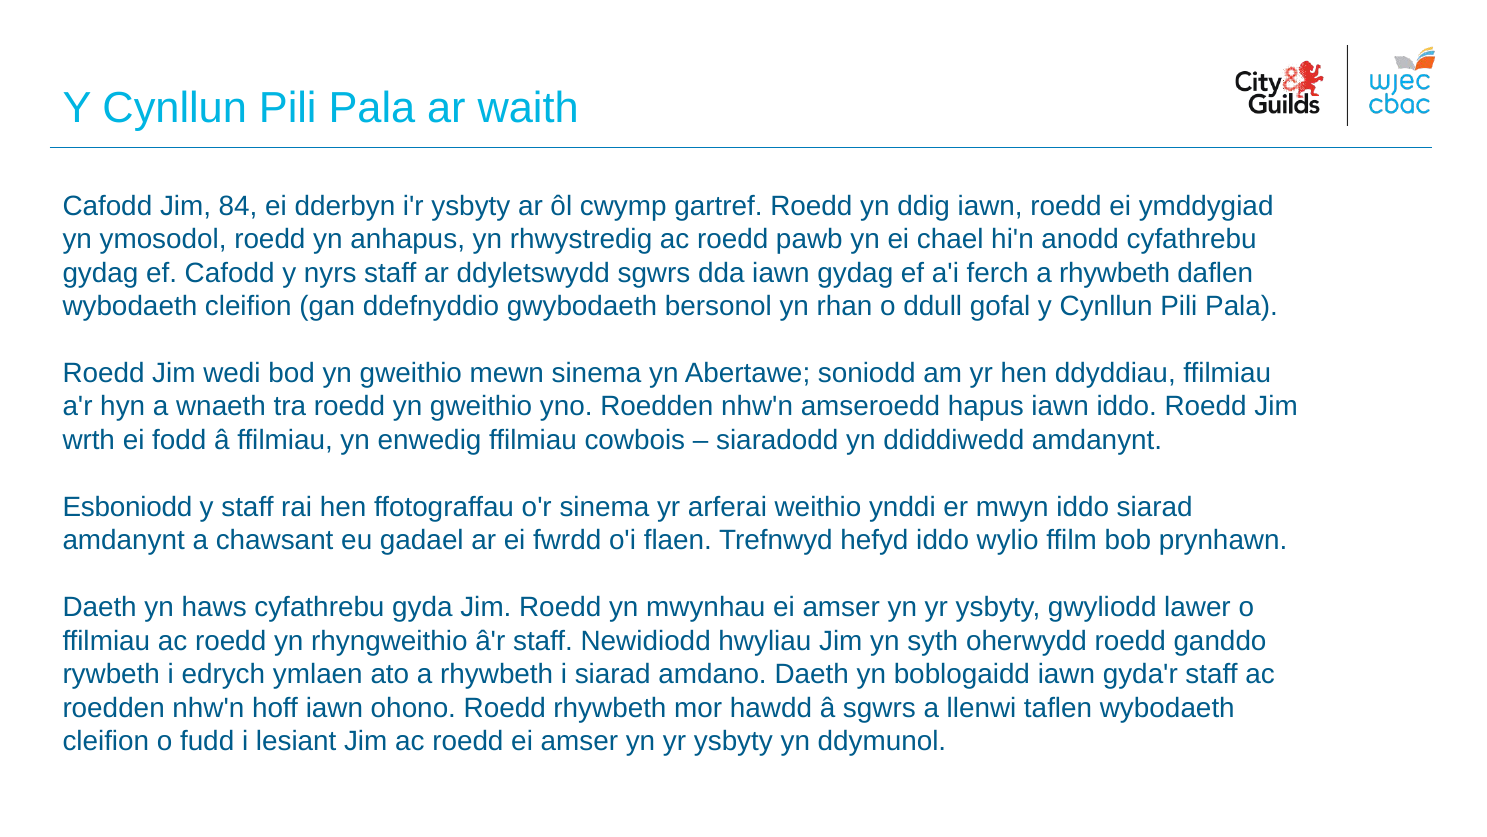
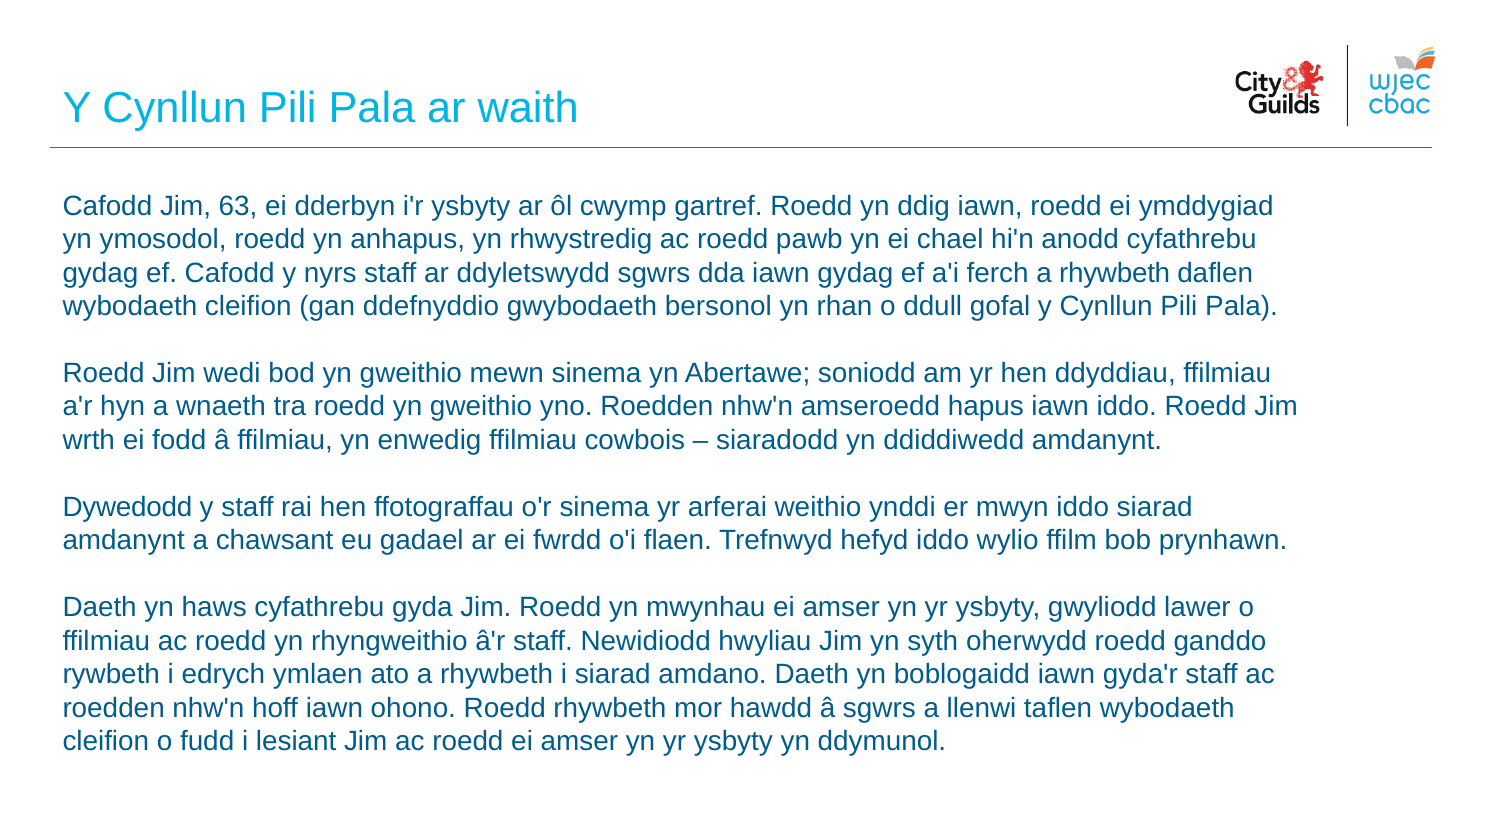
84: 84 -> 63
Esboniodd: Esboniodd -> Dywedodd
